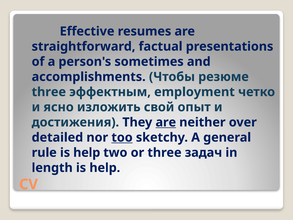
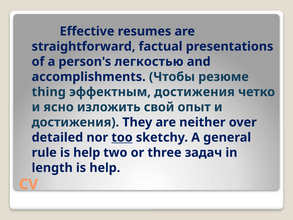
sometimes: sometimes -> легкостью
three at (49, 92): three -> thing
эффектным employment: employment -> достижения
are at (166, 122) underline: present -> none
